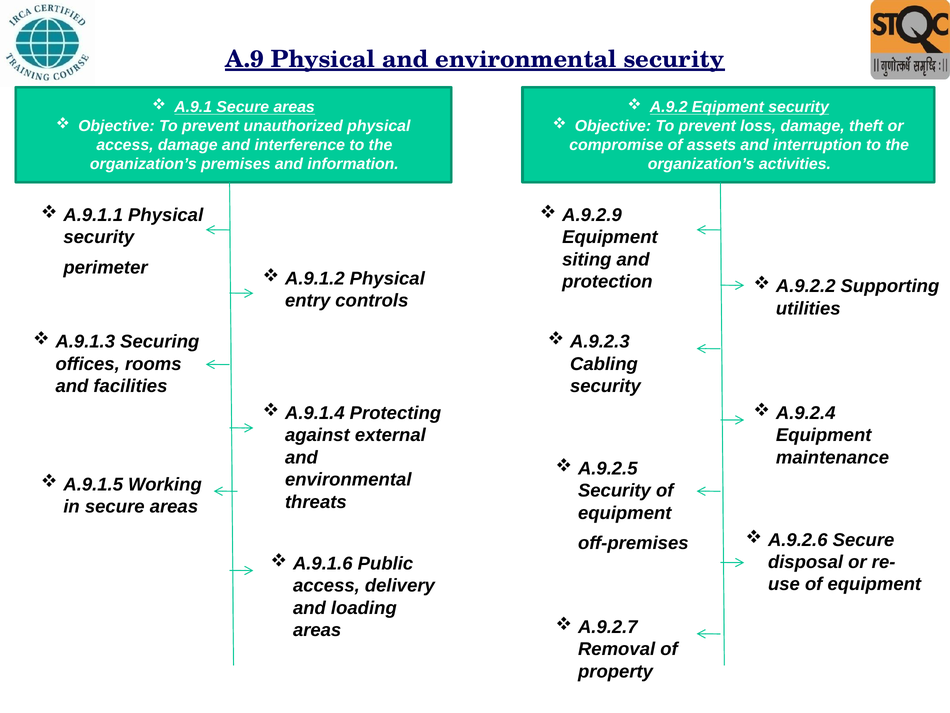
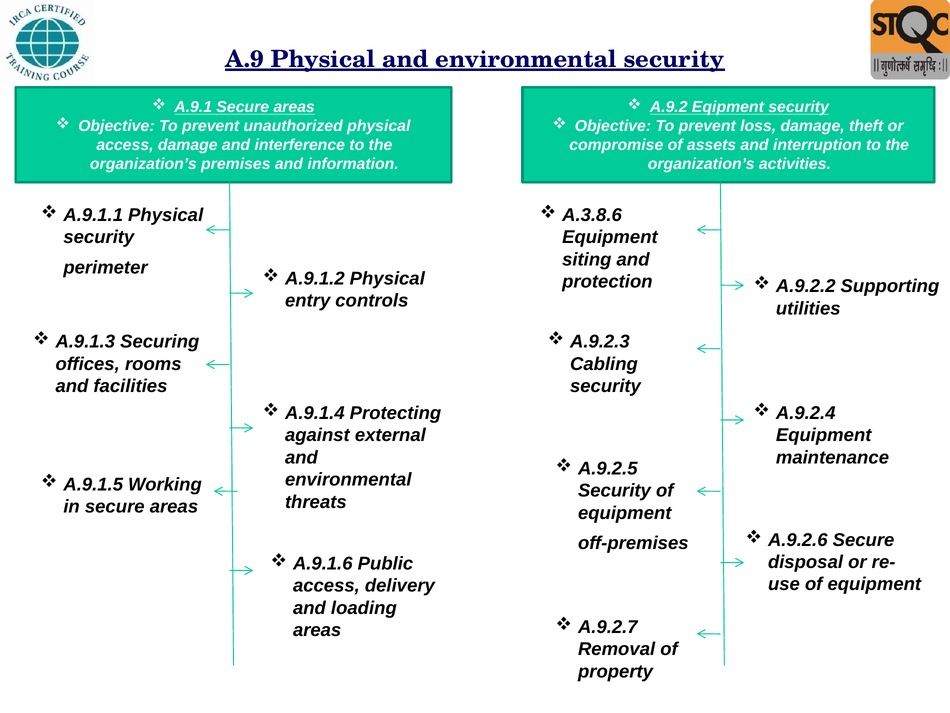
A.9.2.9: A.9.2.9 -> A.3.8.6
